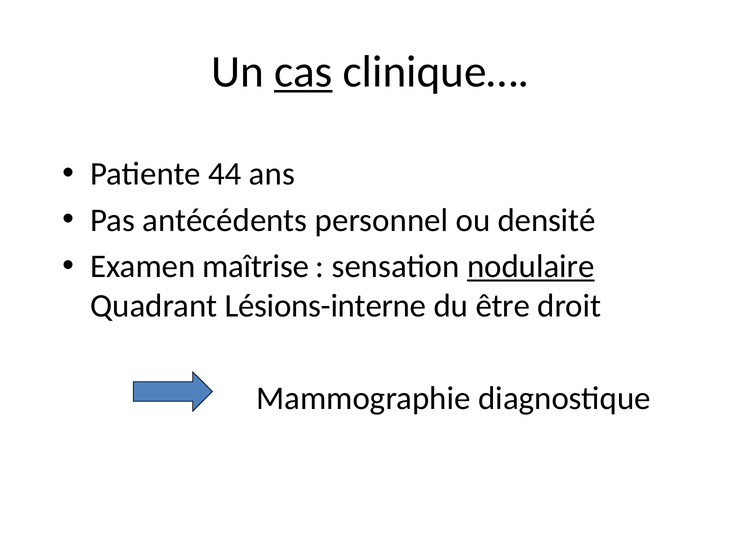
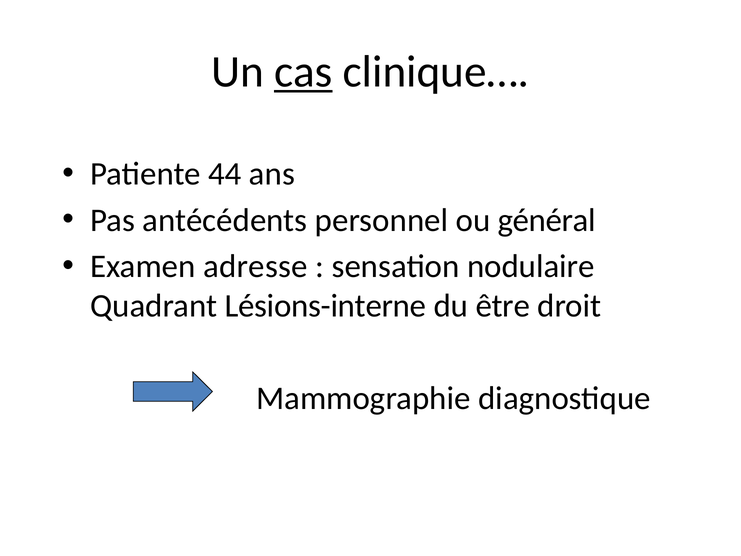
densité: densité -> général
maîtrise: maîtrise -> adresse
nodulaire underline: present -> none
